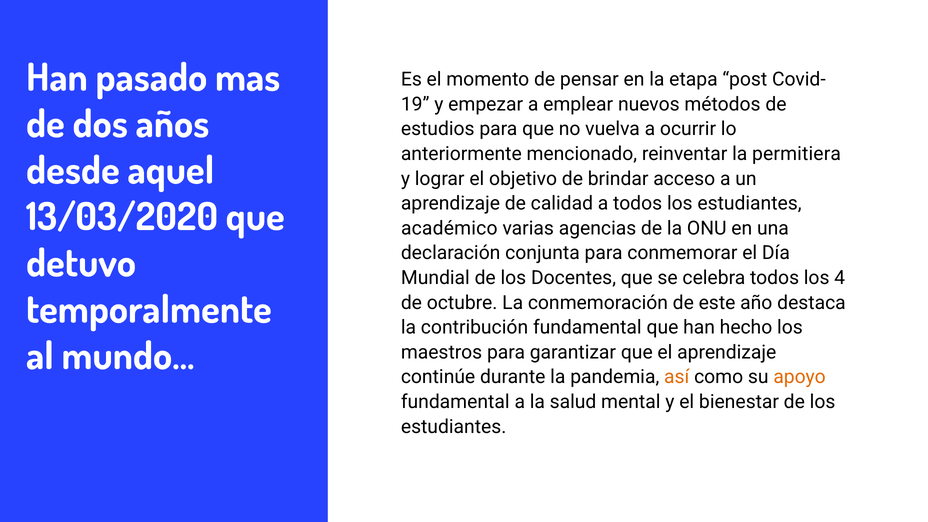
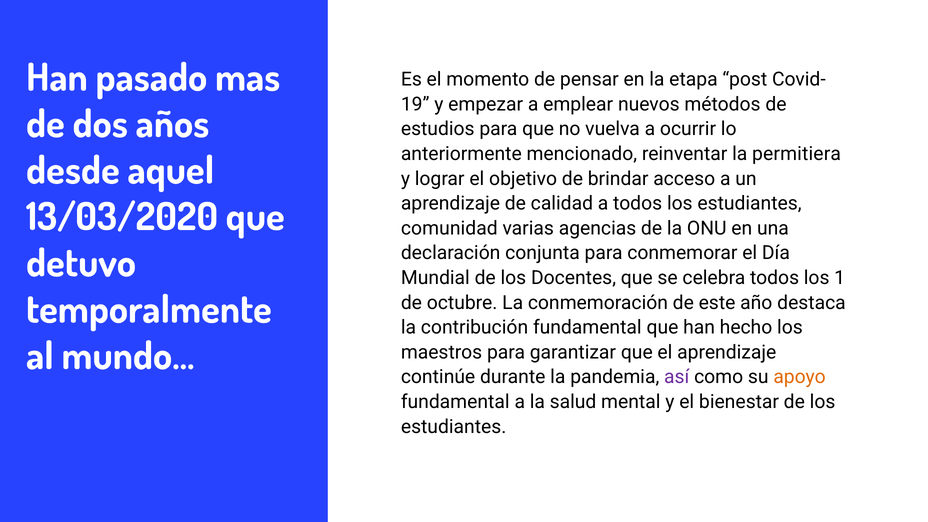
académico: académico -> comunidad
4: 4 -> 1
así colour: orange -> purple
